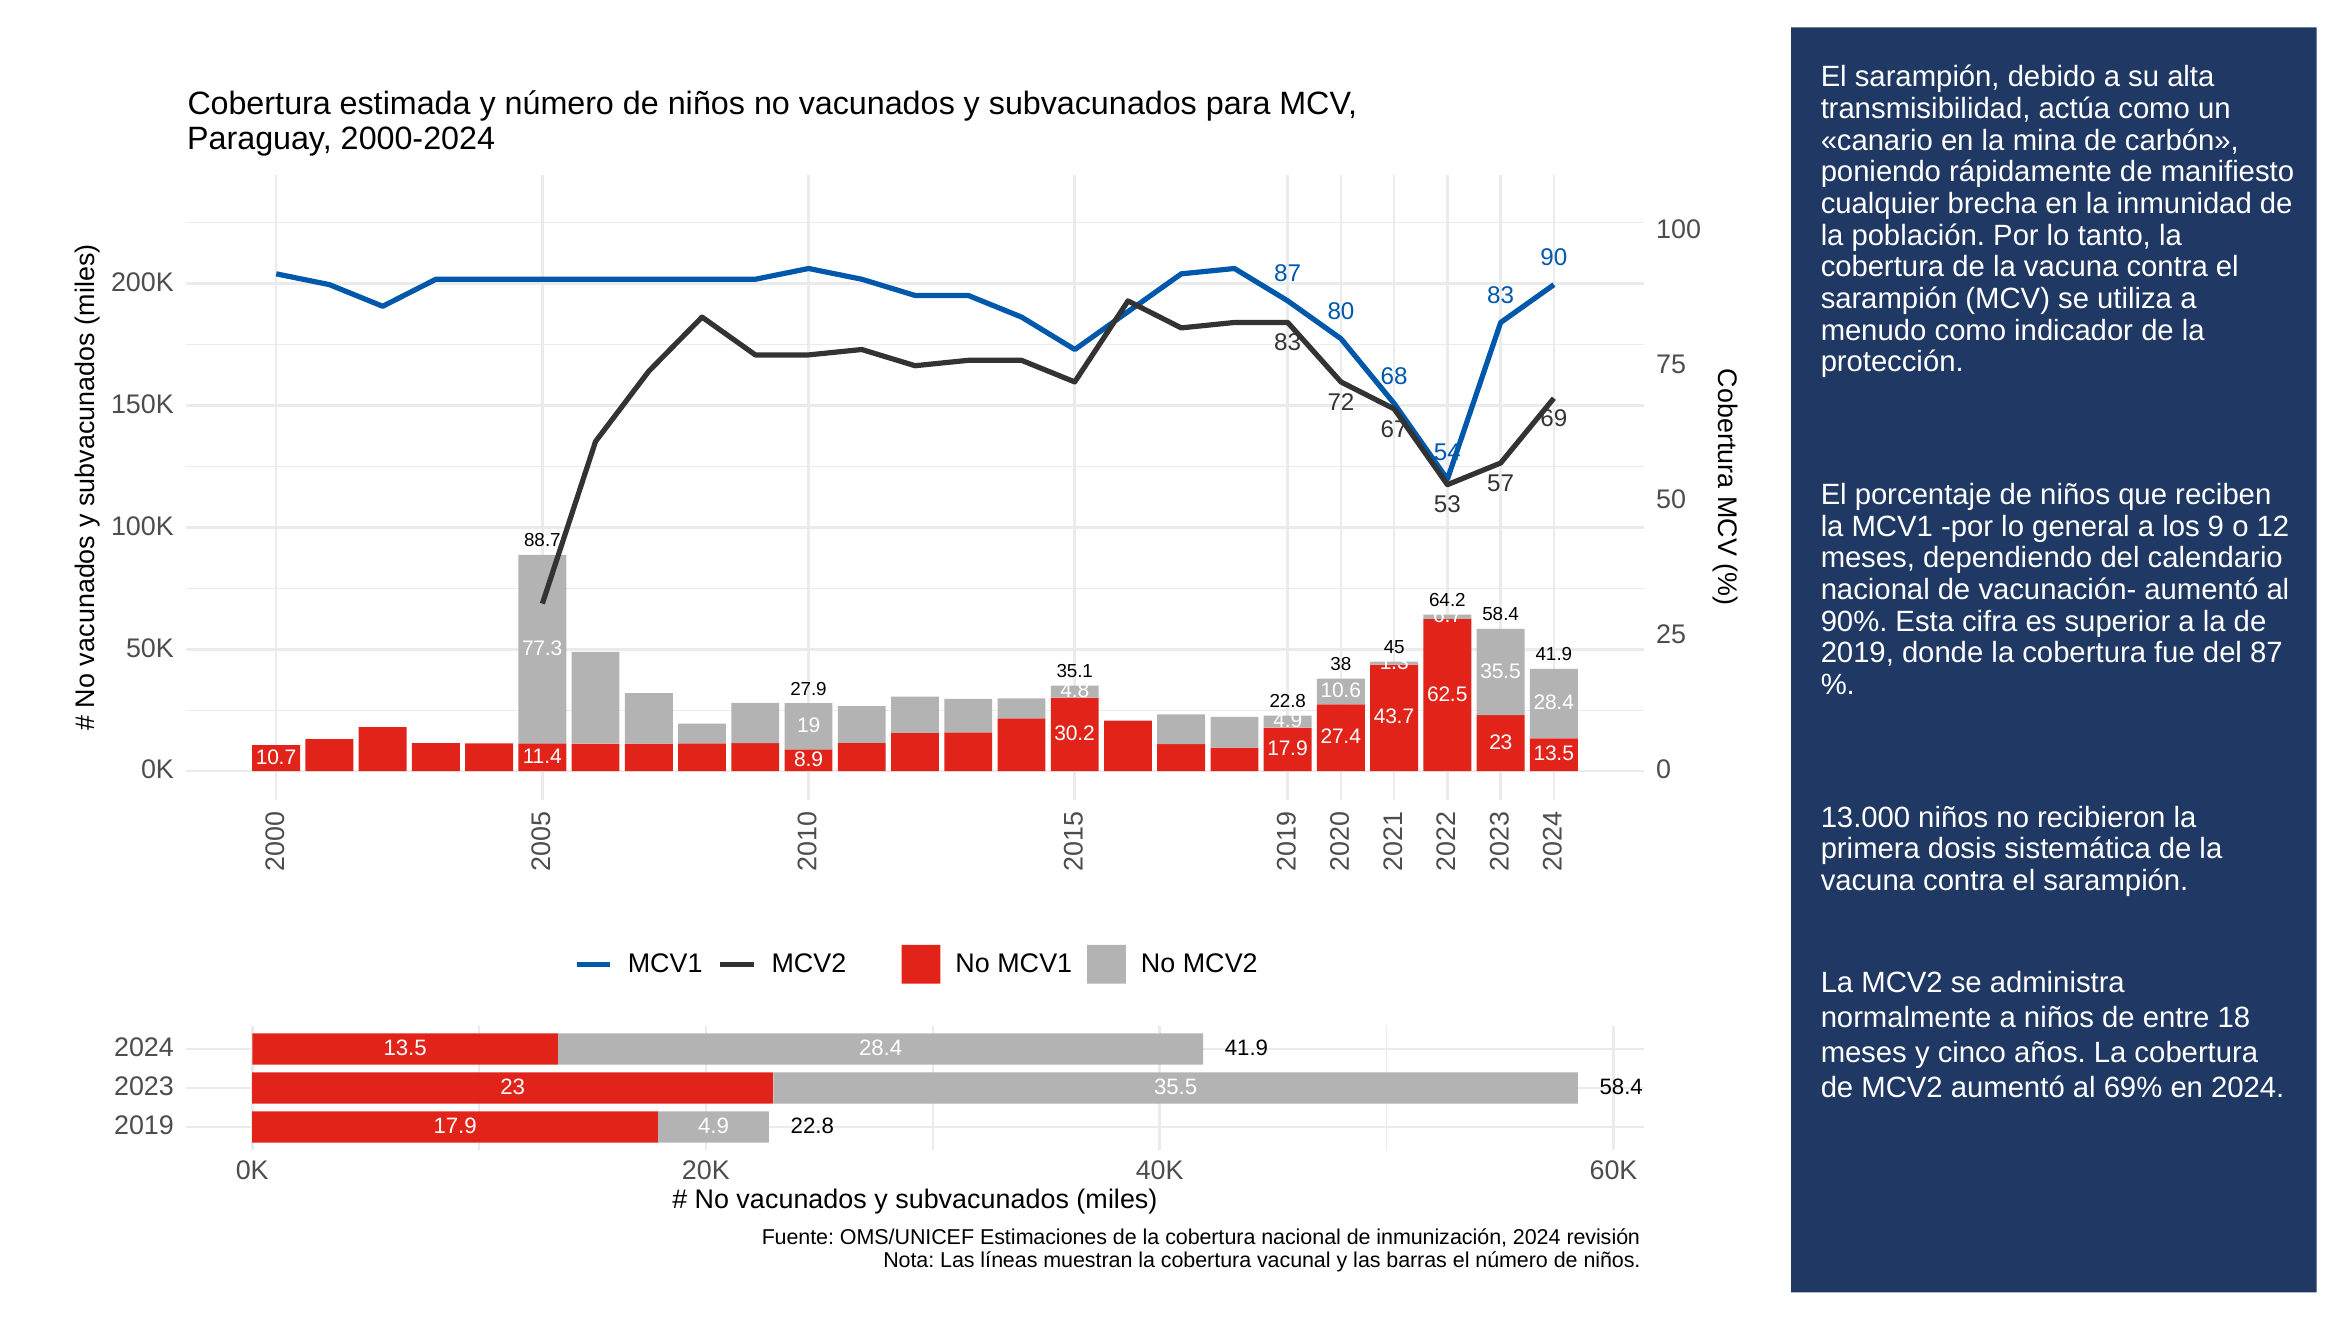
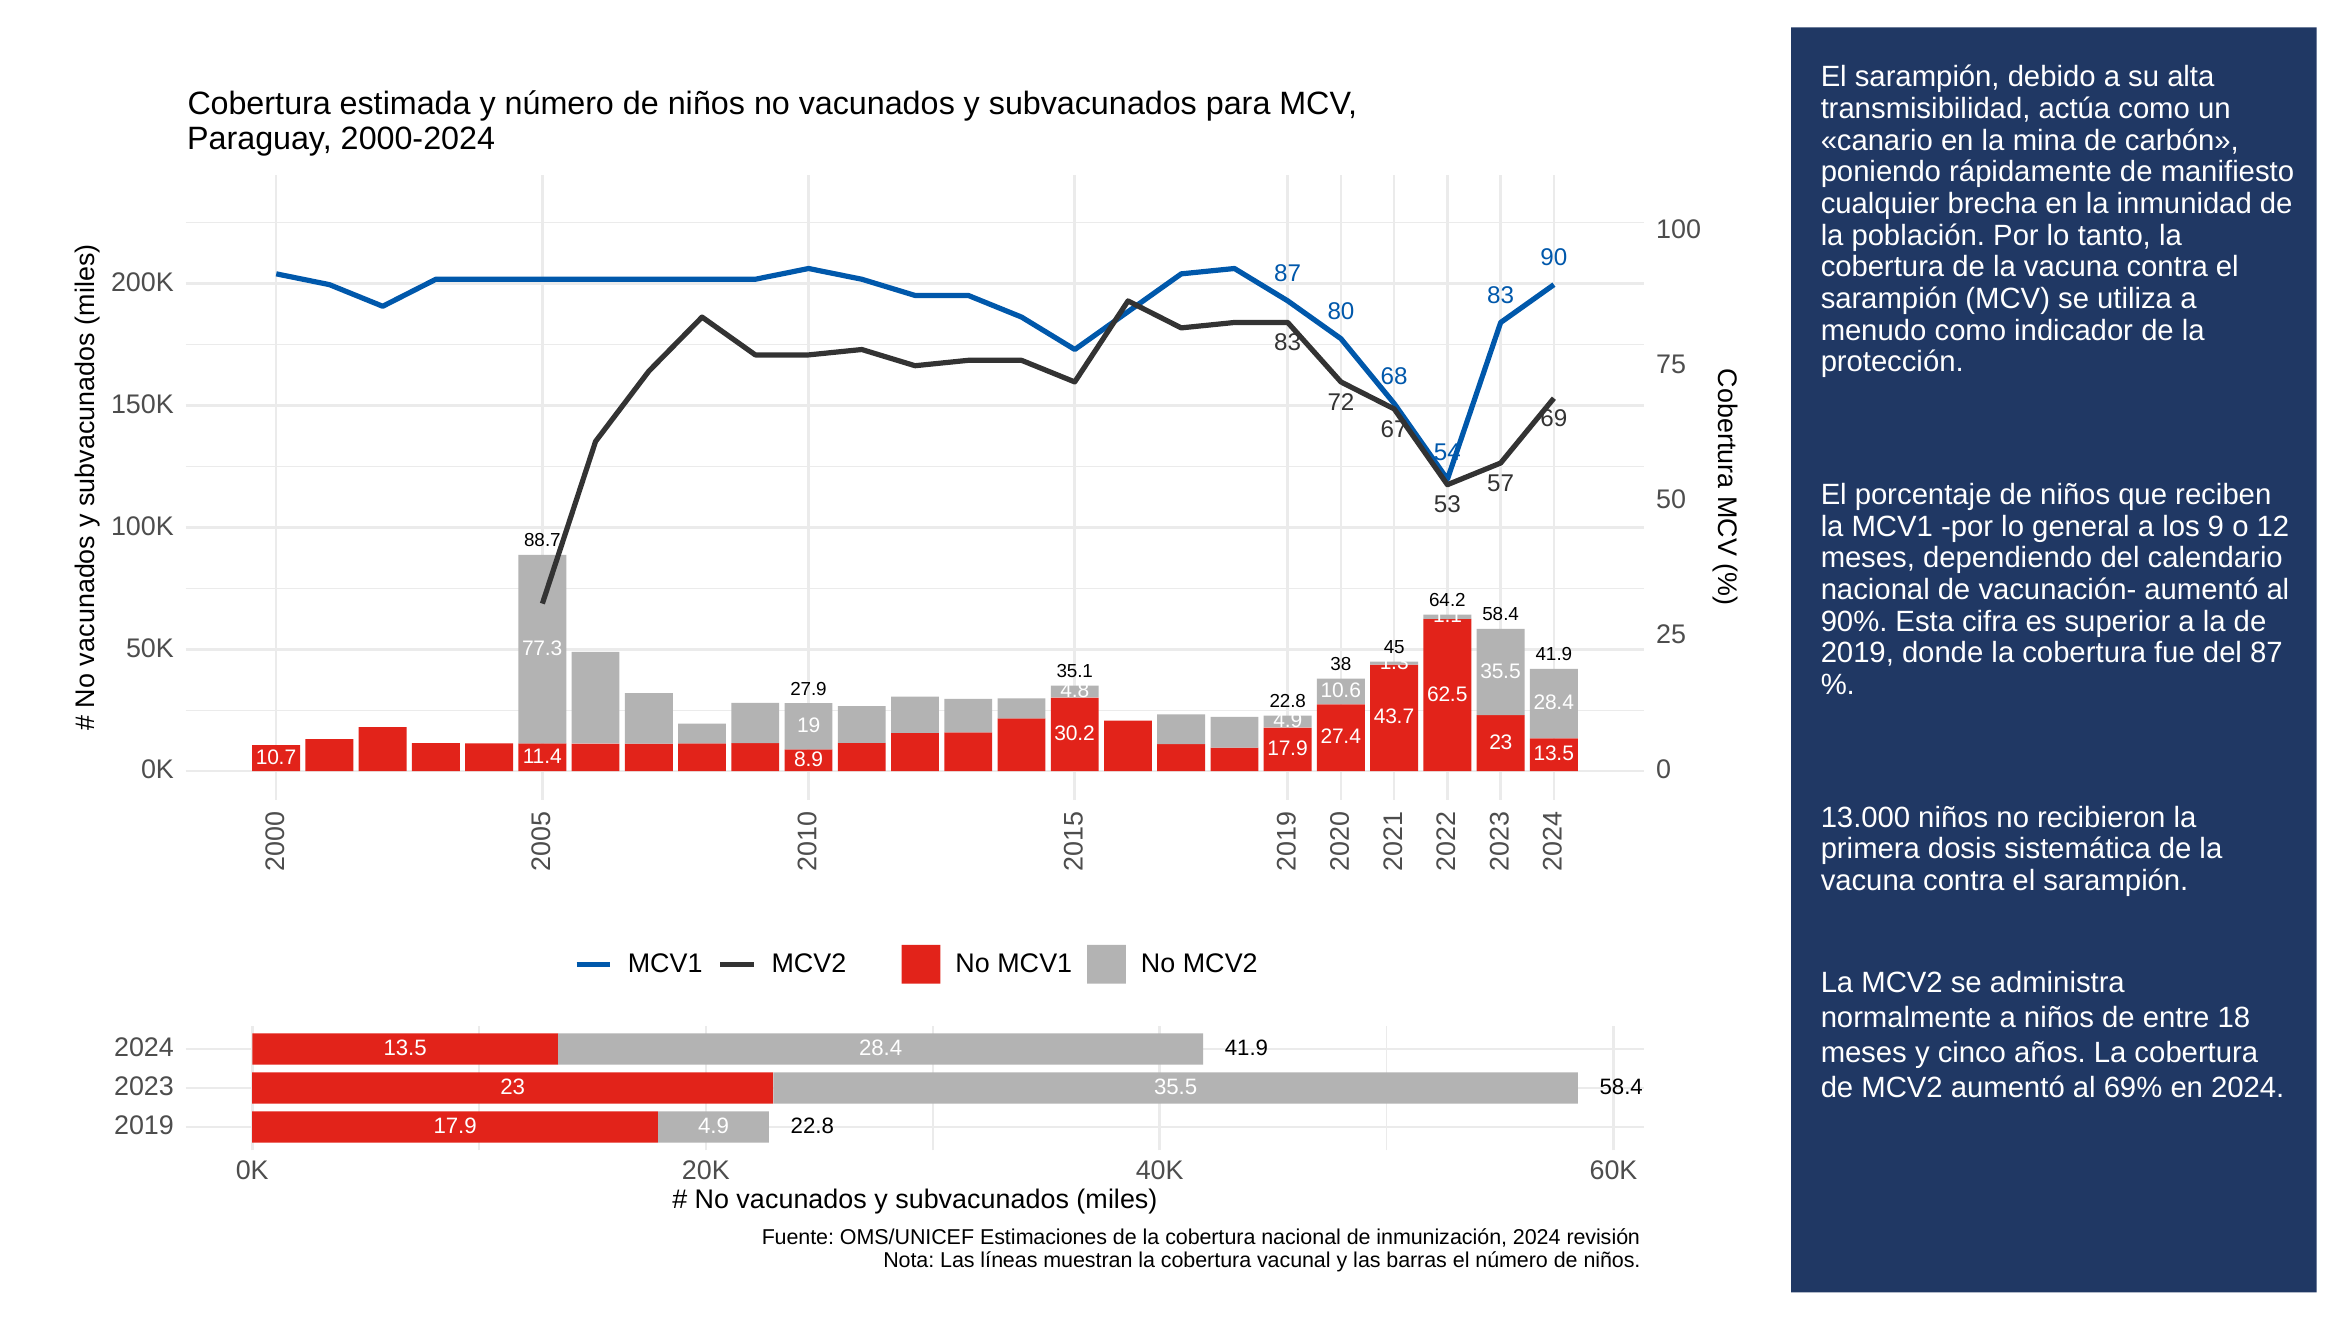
6.7: 6.7 -> 1.1
